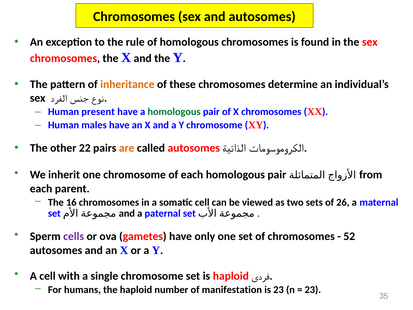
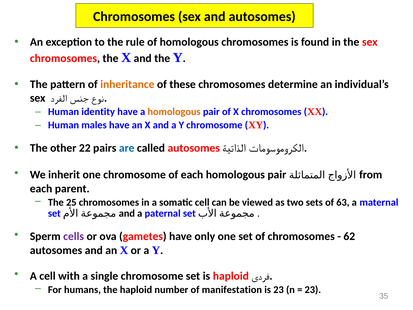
present: present -> identity
homologous at (174, 112) colour: green -> orange
are colour: orange -> blue
16: 16 -> 25
26: 26 -> 63
52: 52 -> 62
